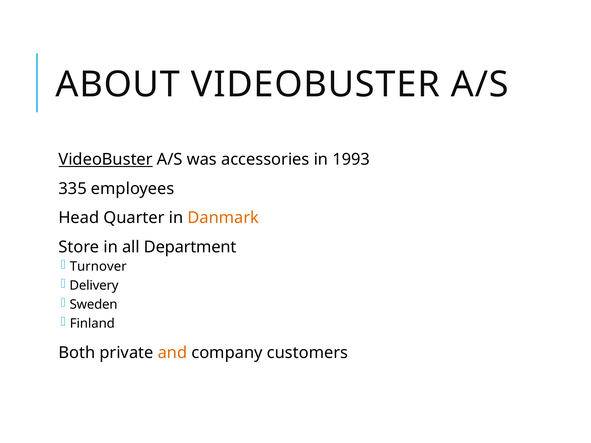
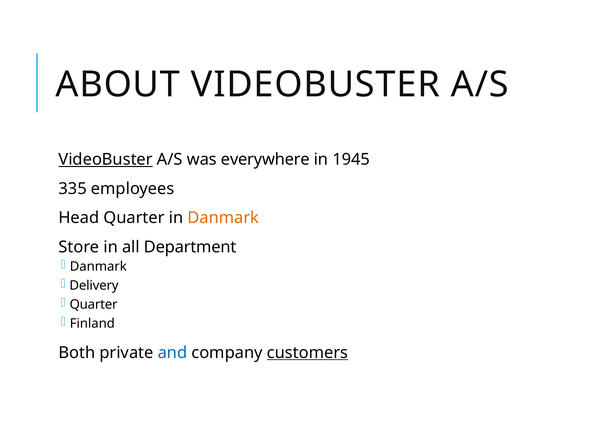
accessories: accessories -> everywhere
1993: 1993 -> 1945
Turnover at (98, 267): Turnover -> Danmark
Sweden at (94, 305): Sweden -> Quarter
and colour: orange -> blue
customers underline: none -> present
